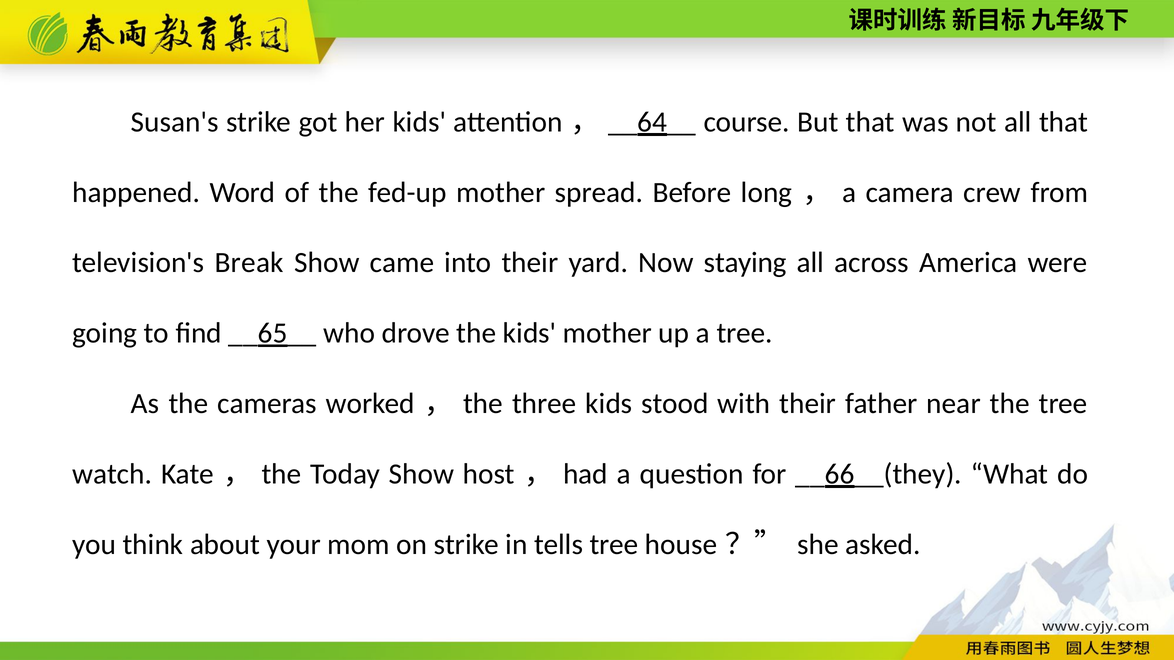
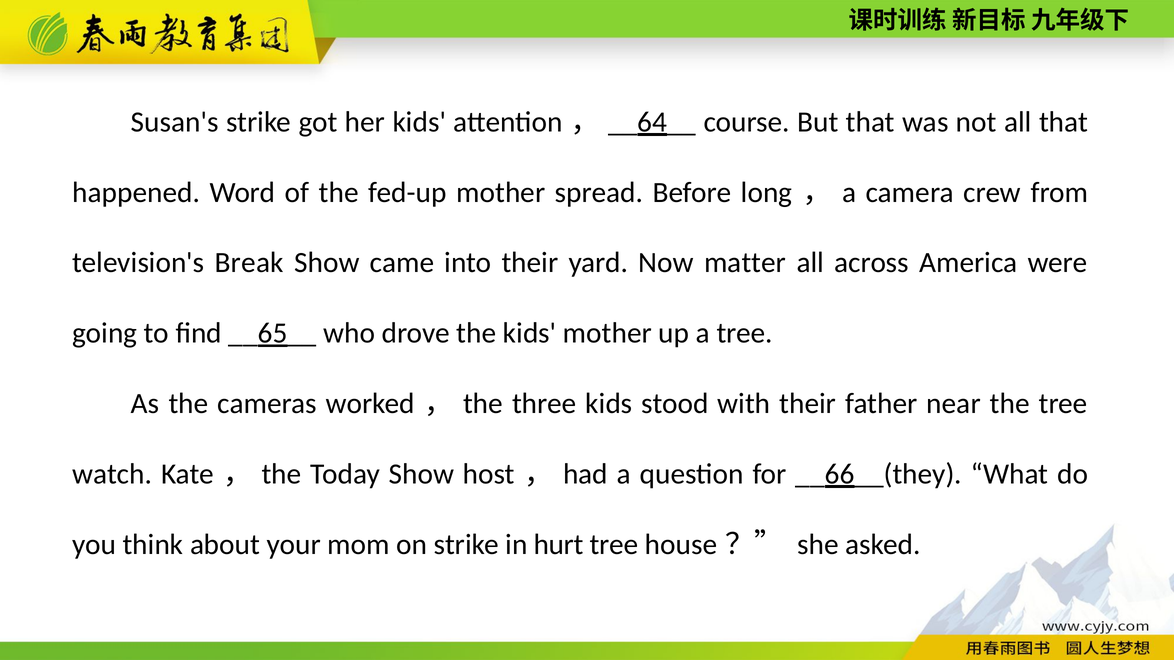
staying: staying -> matter
tells: tells -> hurt
